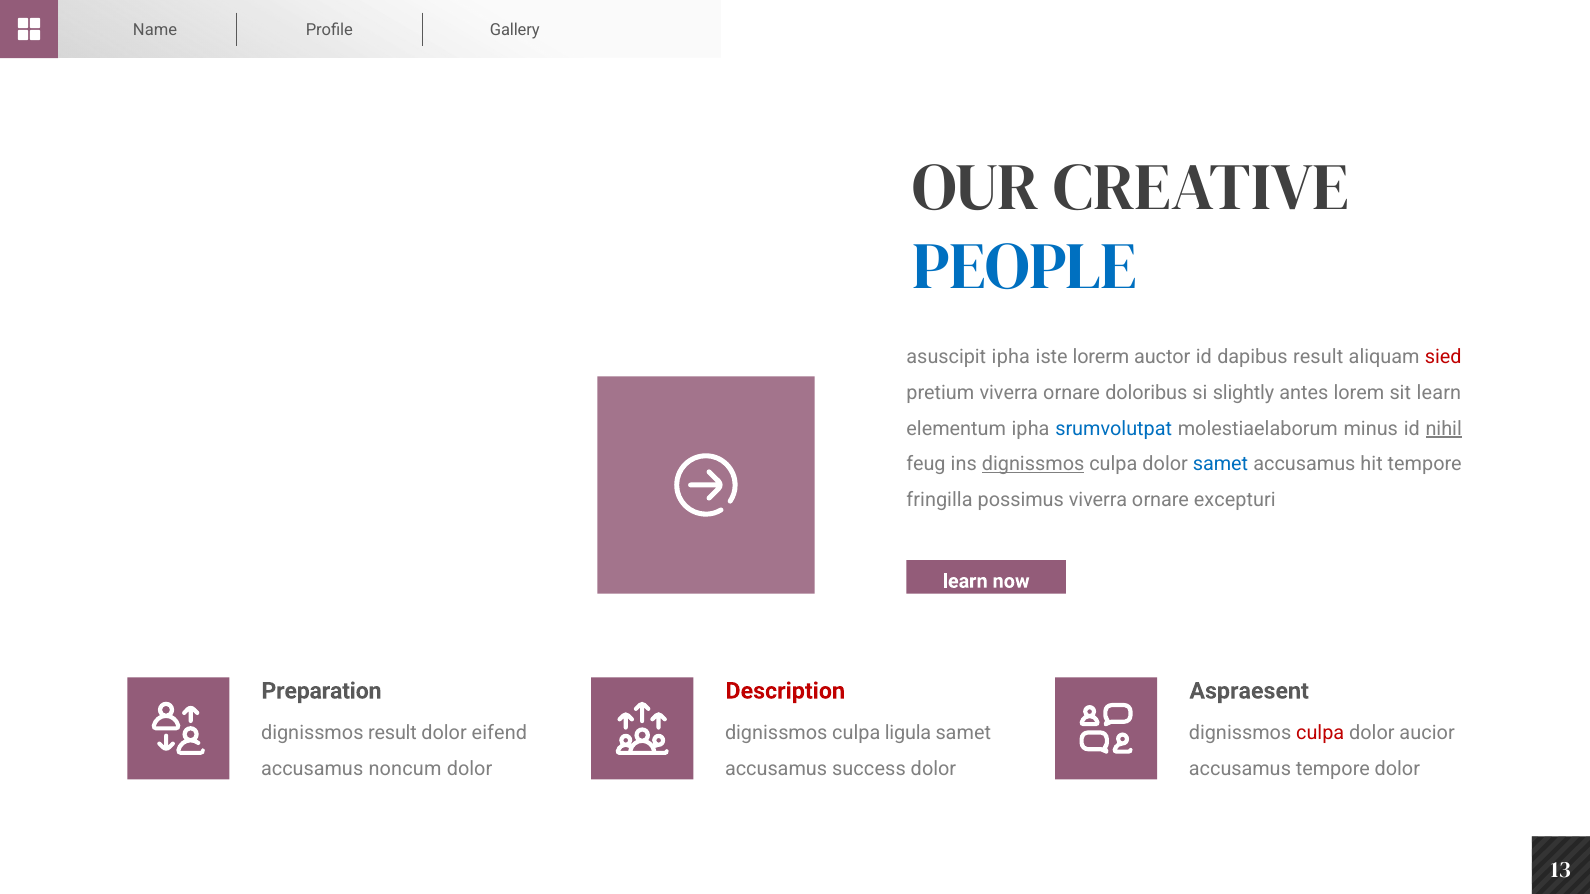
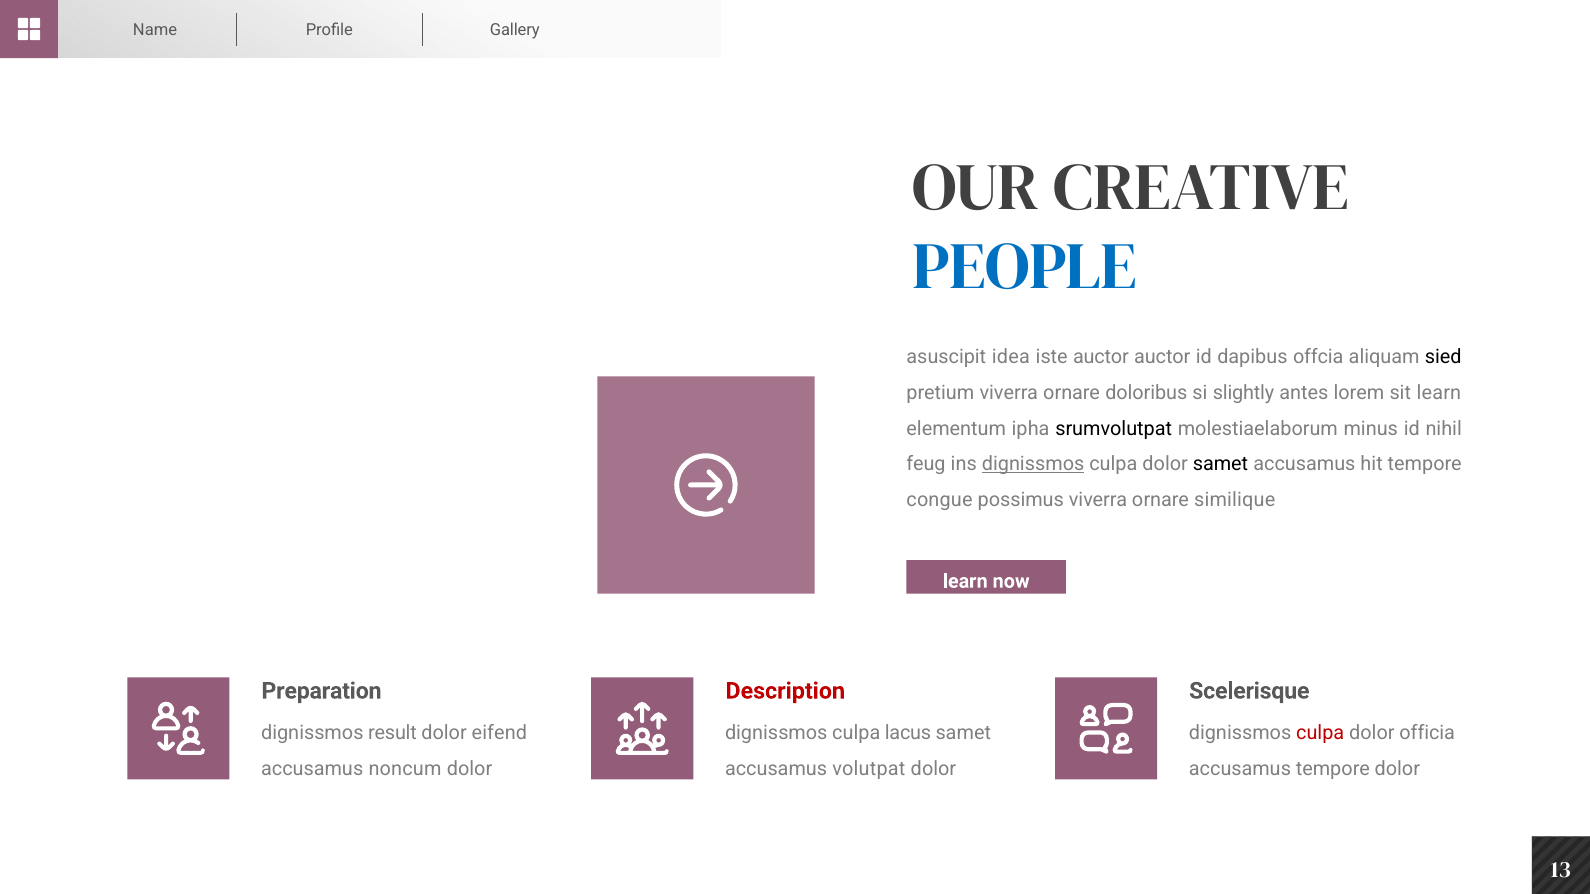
asuscipit ipha: ipha -> idea
iste lorerm: lorerm -> auctor
dapibus result: result -> offcia
sied colour: red -> black
srumvolutpat colour: blue -> black
nihil underline: present -> none
samet at (1221, 464) colour: blue -> black
fringilla: fringilla -> congue
excepturi: excepturi -> similique
Aspraesent: Aspraesent -> Scelerisque
ligula: ligula -> lacus
aucior: aucior -> officia
success: success -> volutpat
